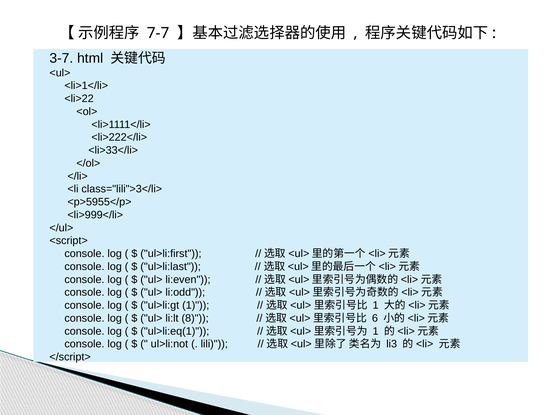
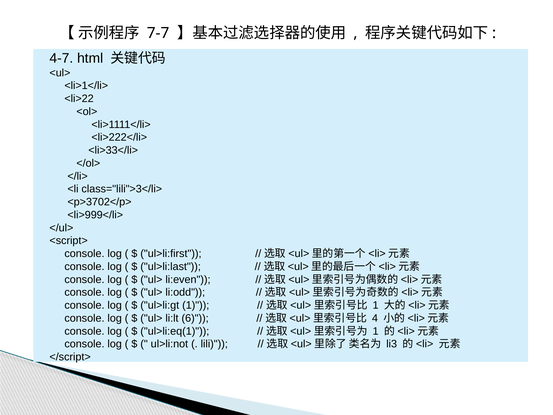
3-7: 3-7 -> 4-7
<p>5955</p>: <p>5955</p> -> <p>3702</p>
8: 8 -> 6
6: 6 -> 4
